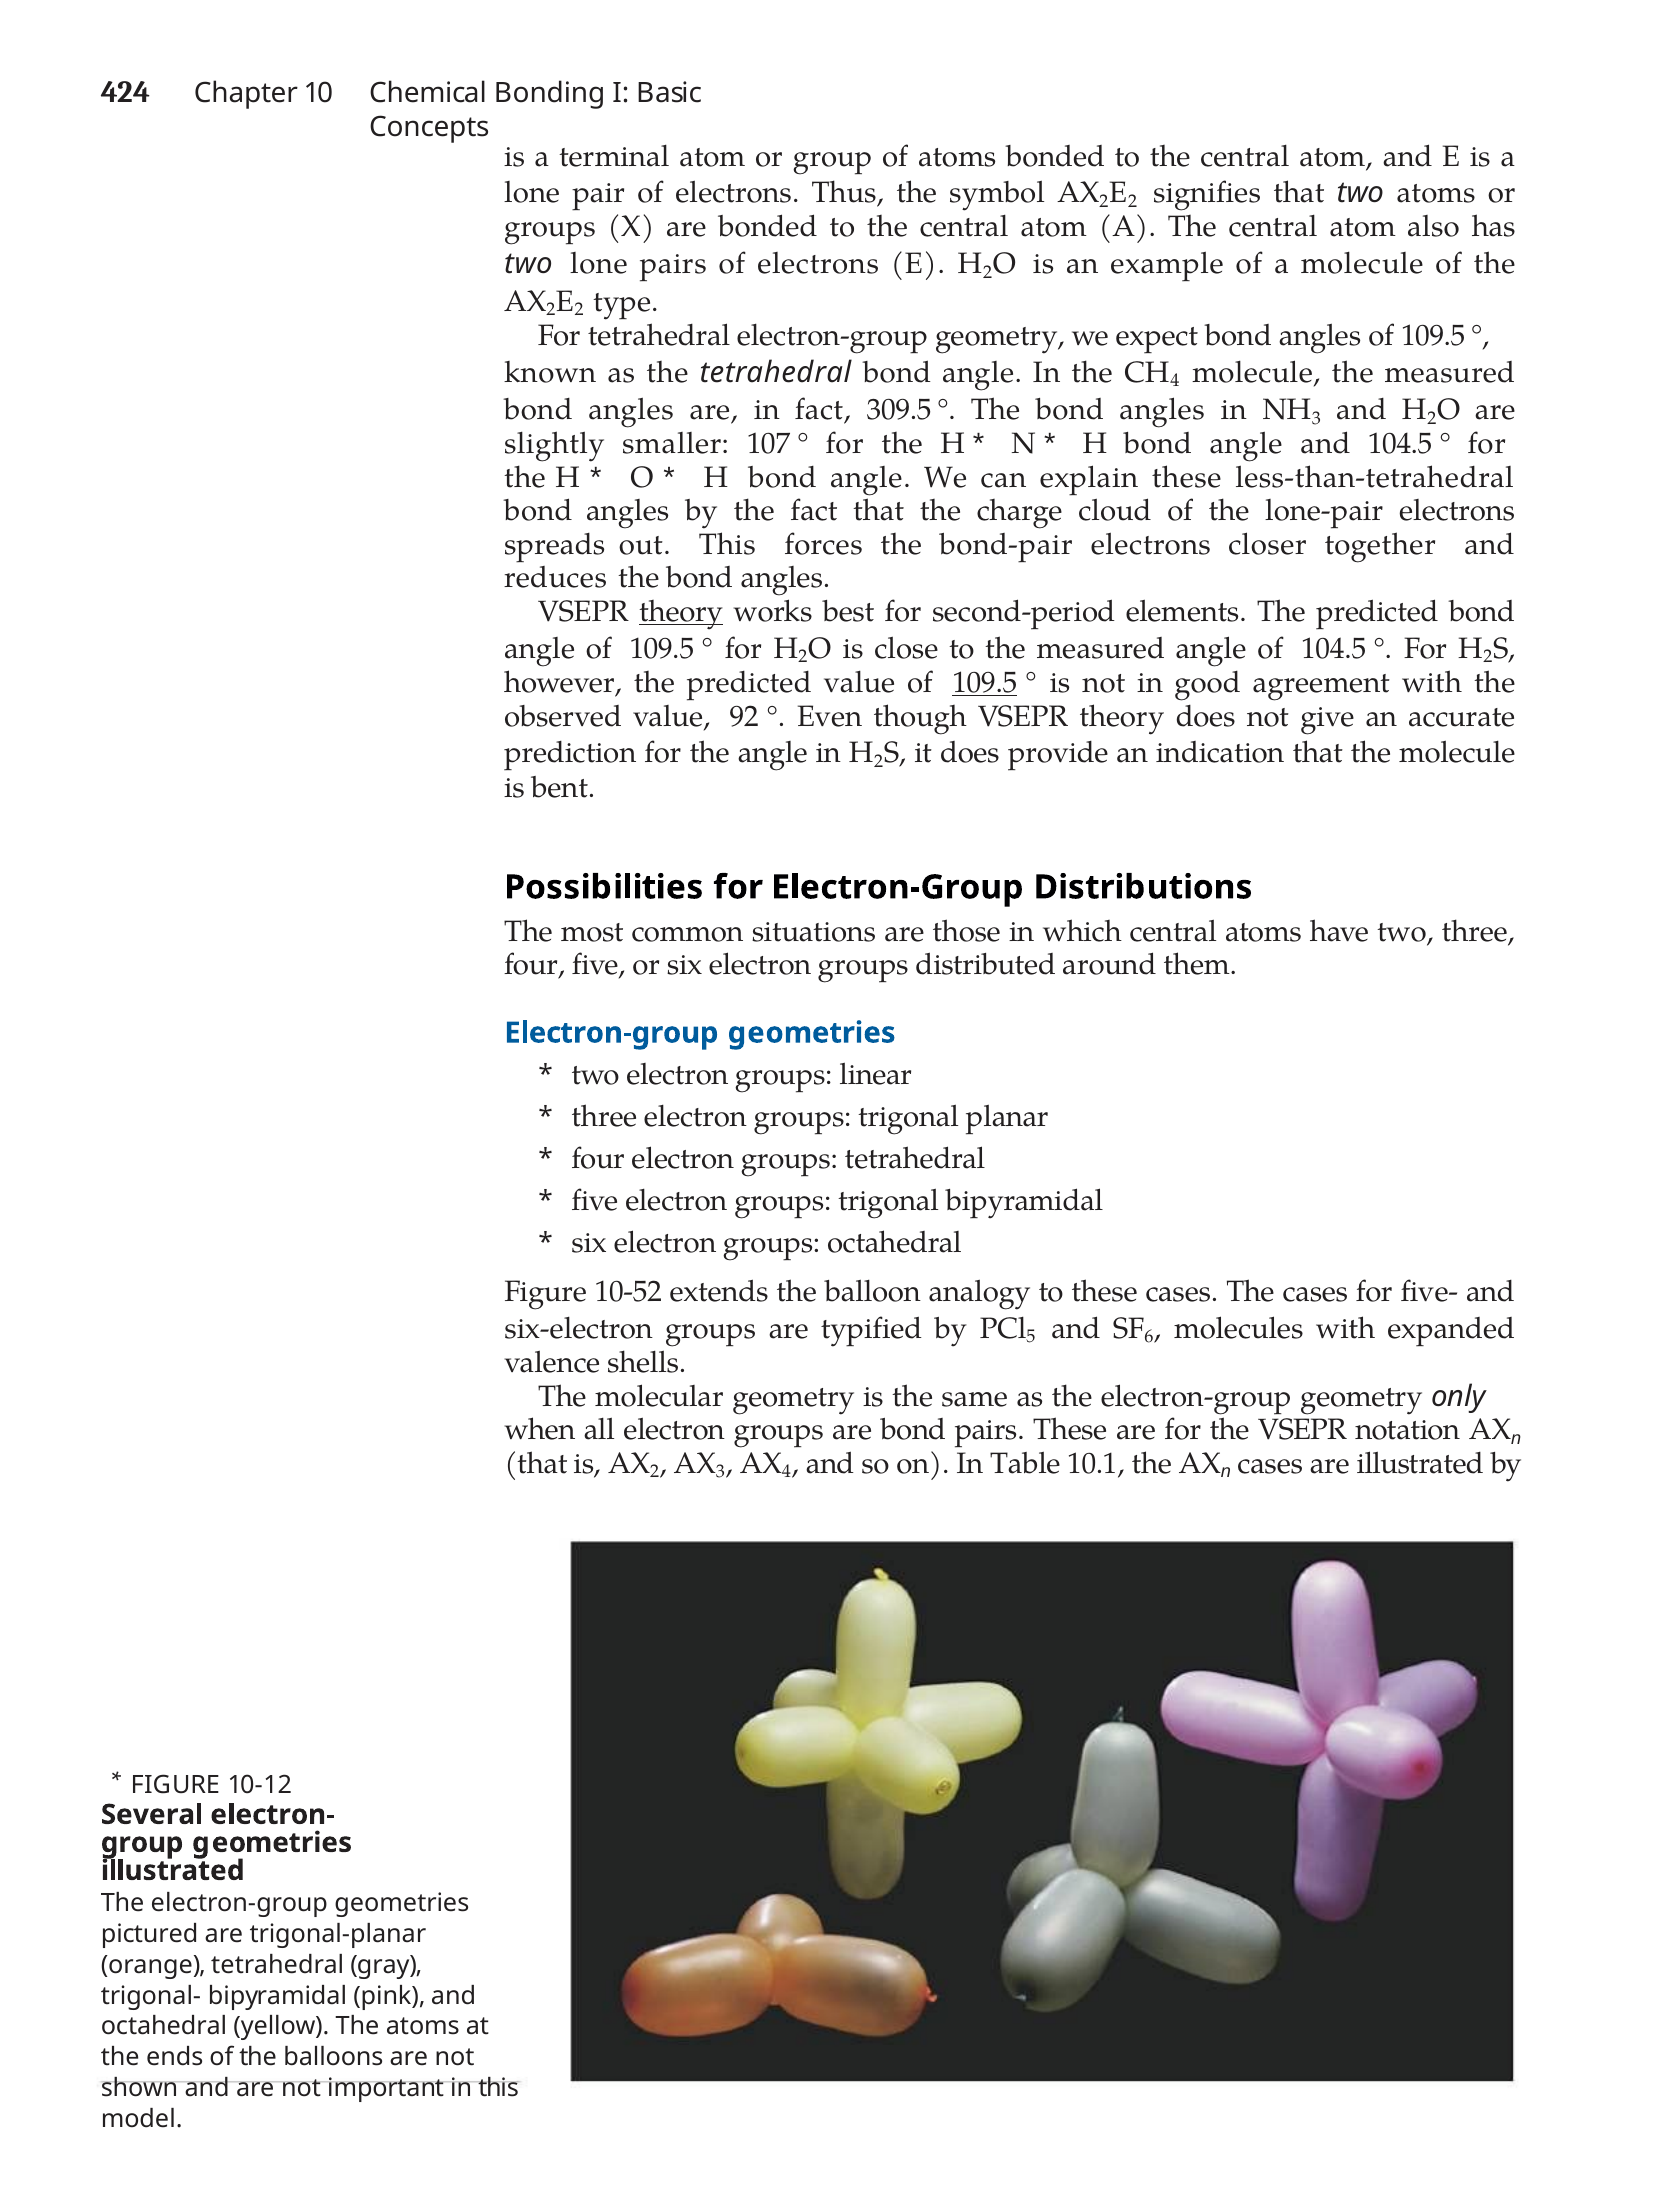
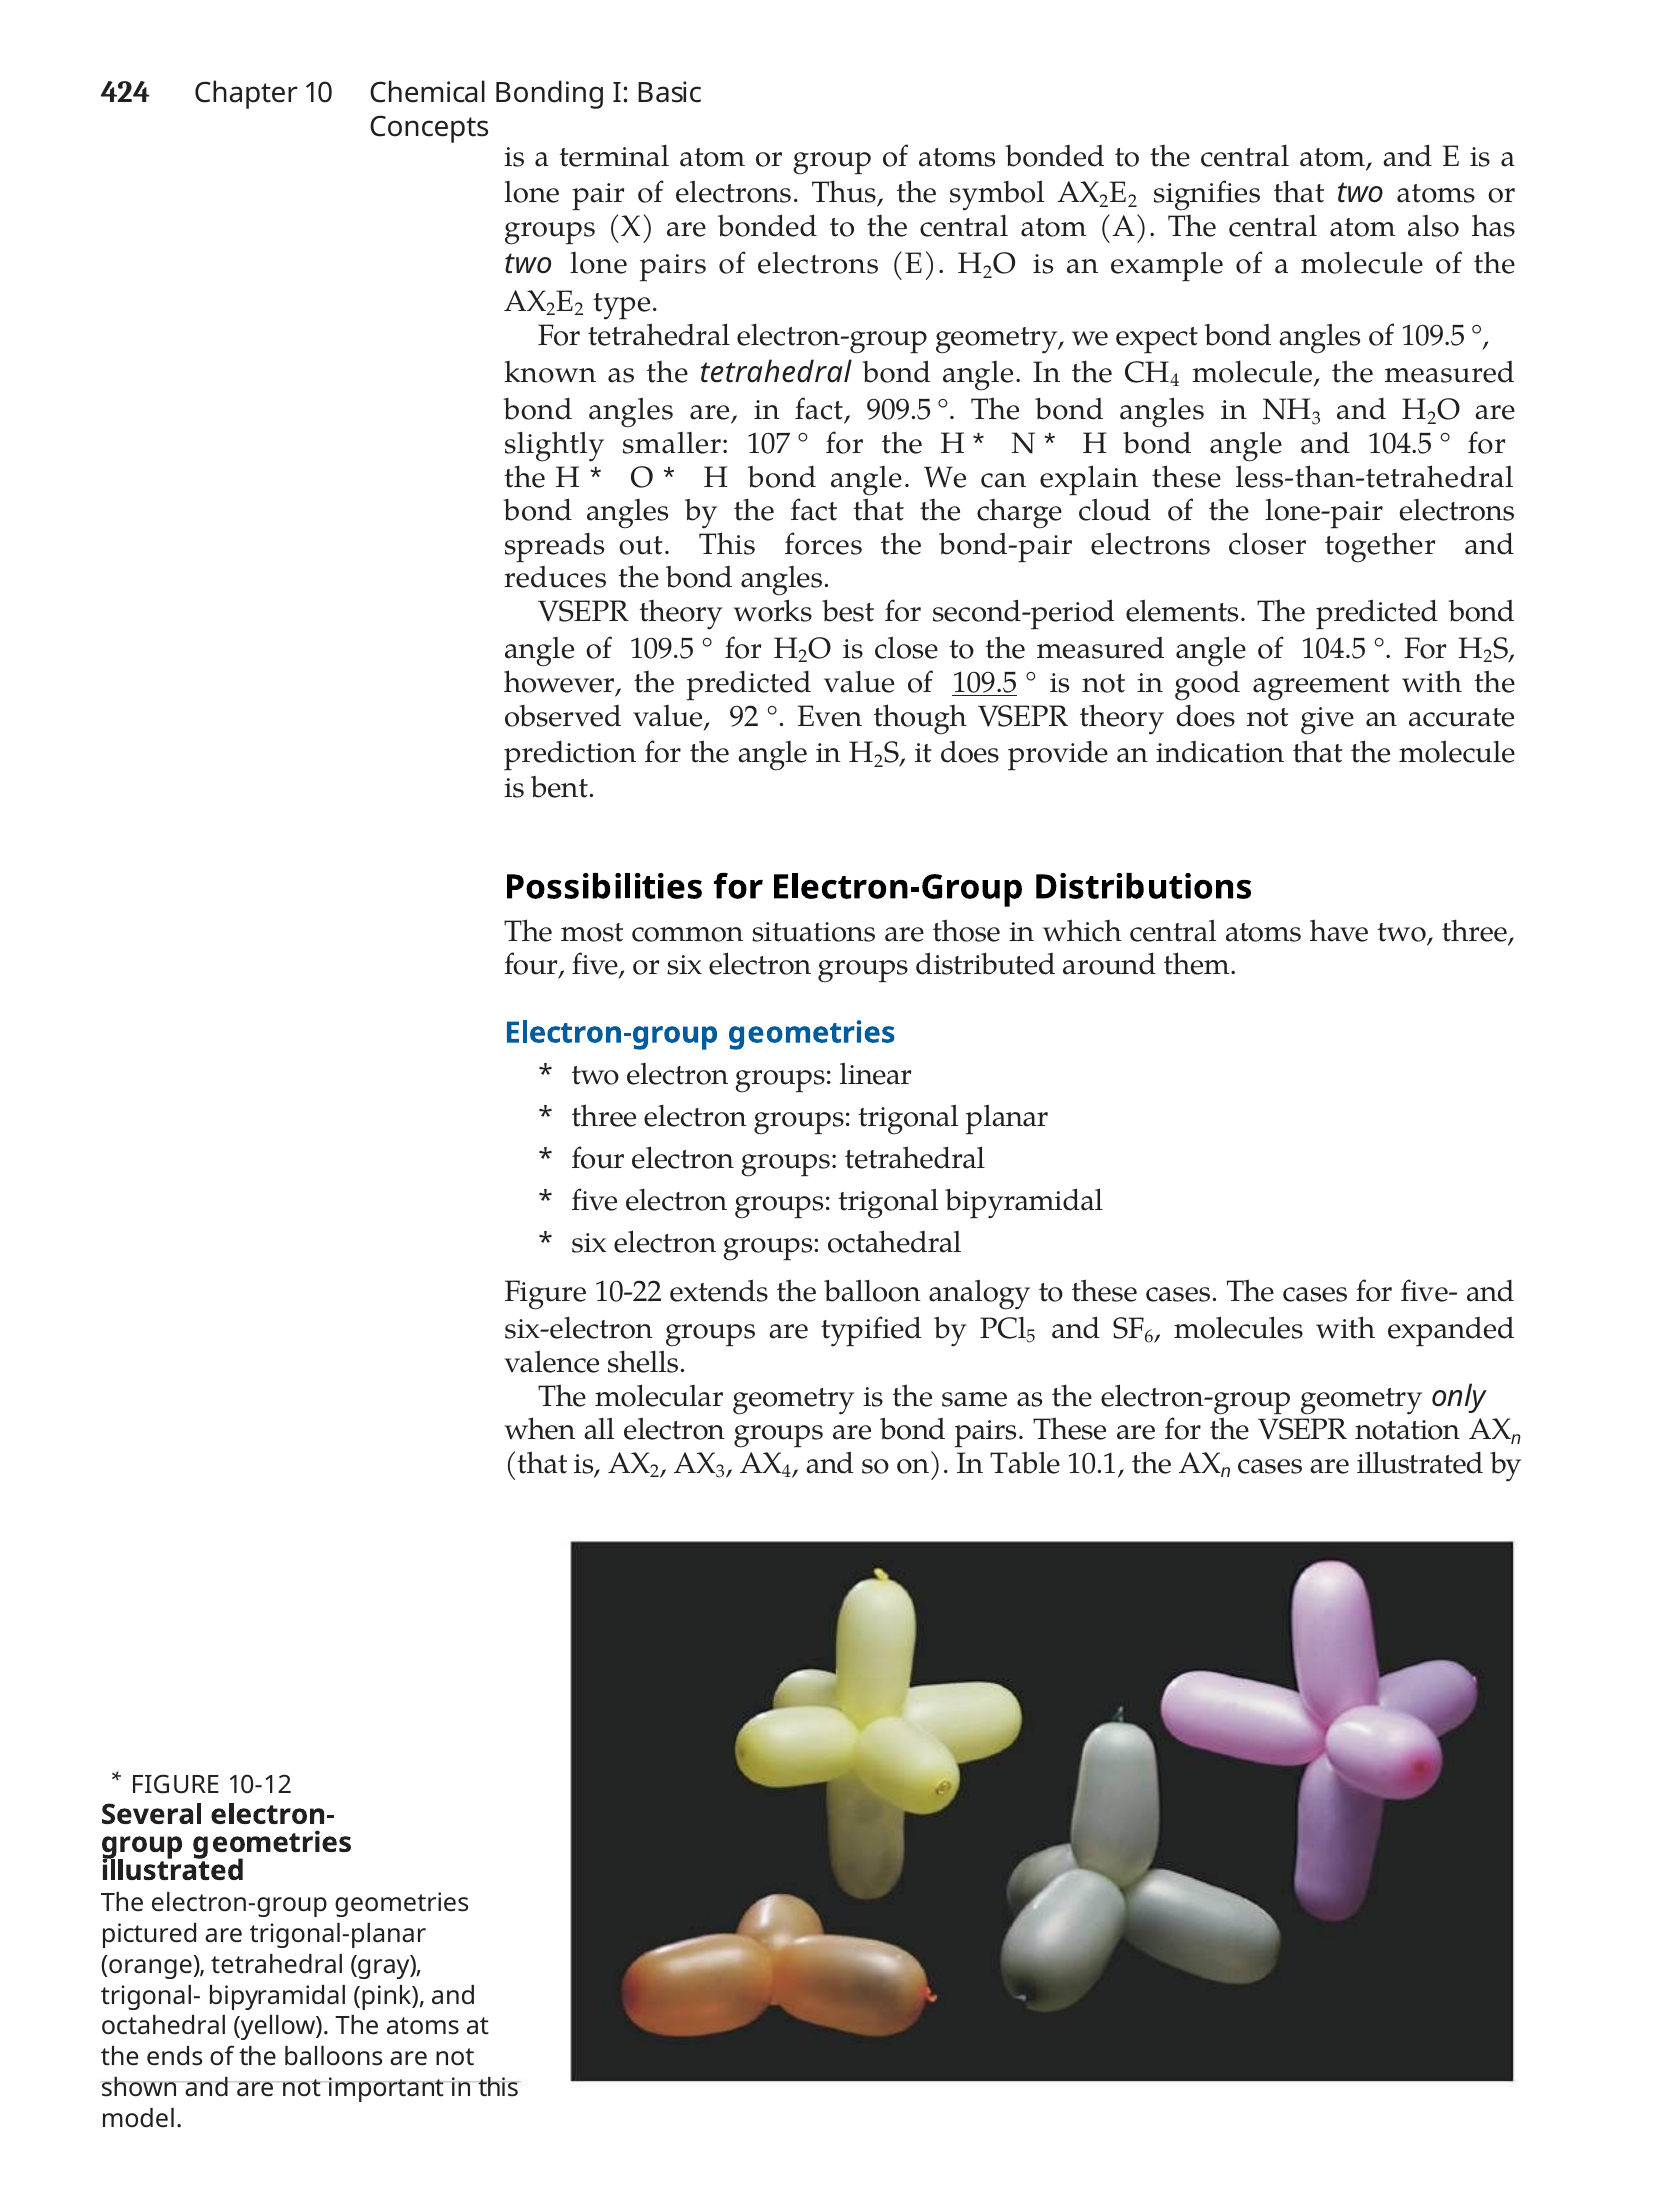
309.5: 309.5 -> 909.5
theory at (681, 612) underline: present -> none
10-52: 10-52 -> 10-22
